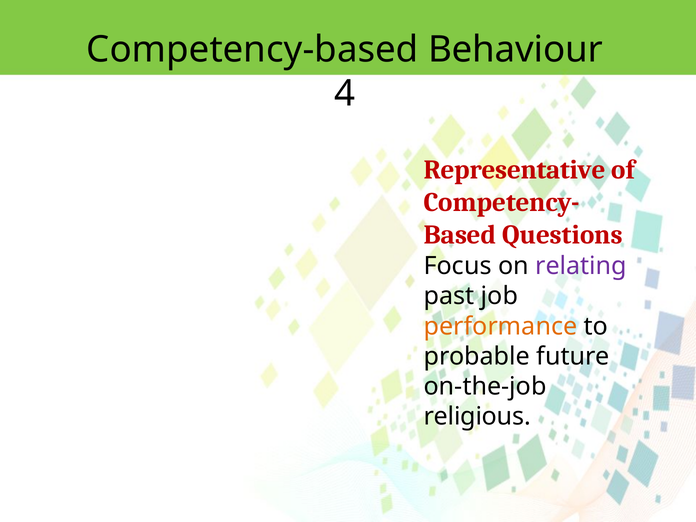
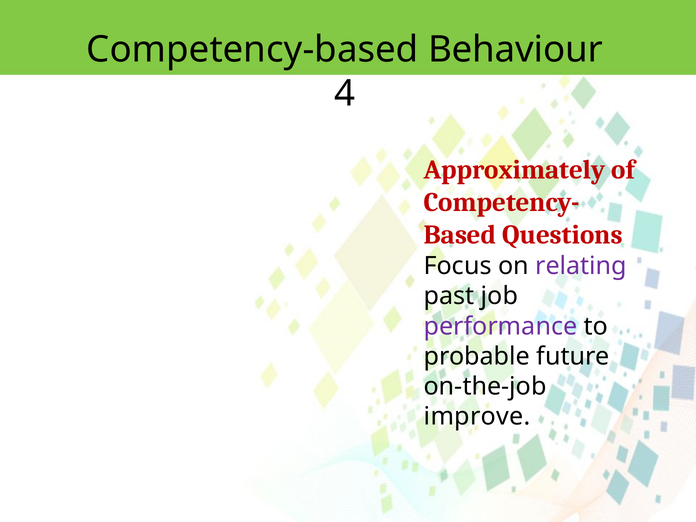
Representative: Representative -> Approximately
performance colour: orange -> purple
religious: religious -> improve
